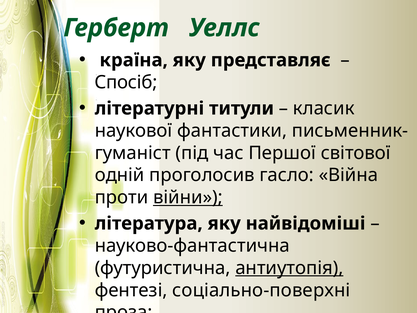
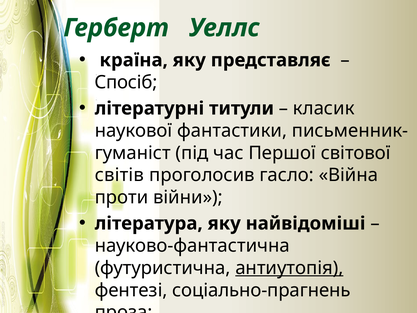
одній: одній -> світів
війни underline: present -> none
соціально-поверхні: соціально-поверхні -> соціально-прагнень
